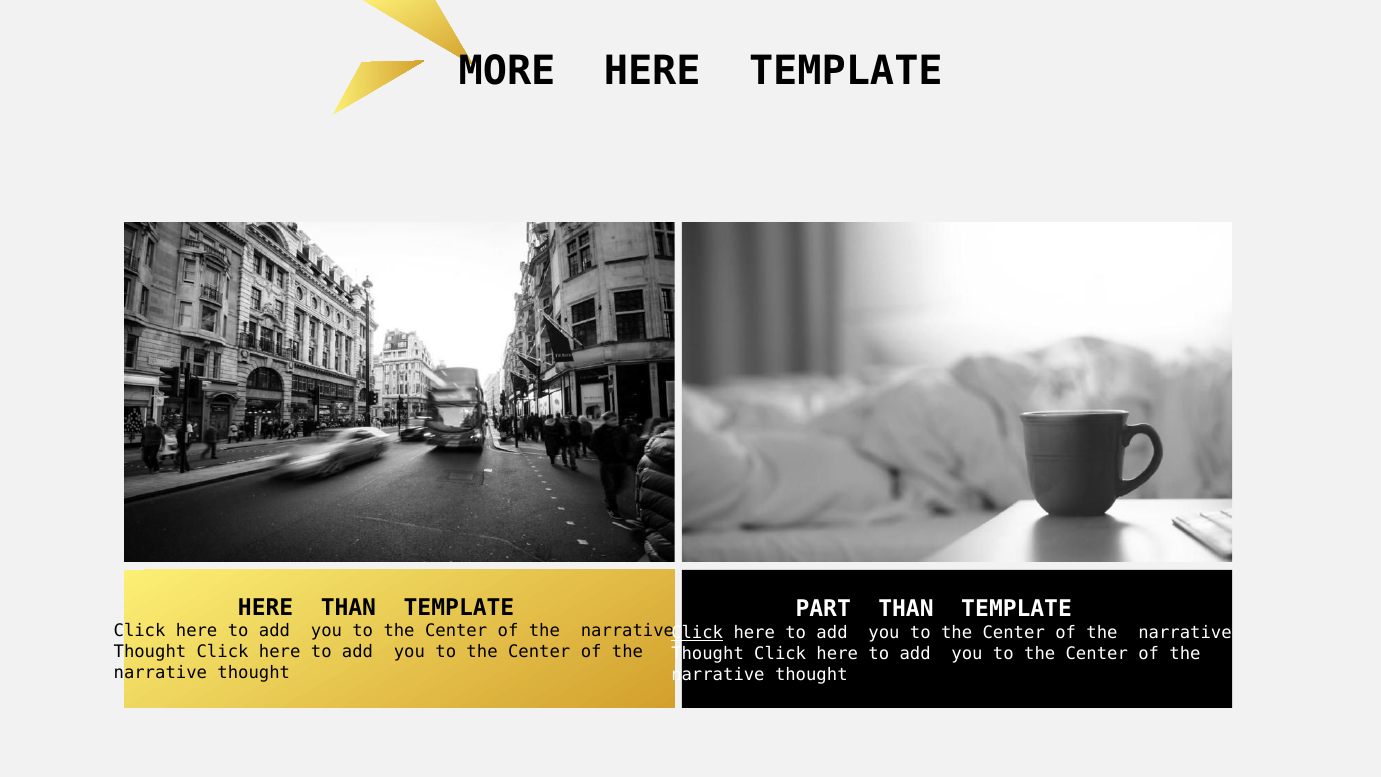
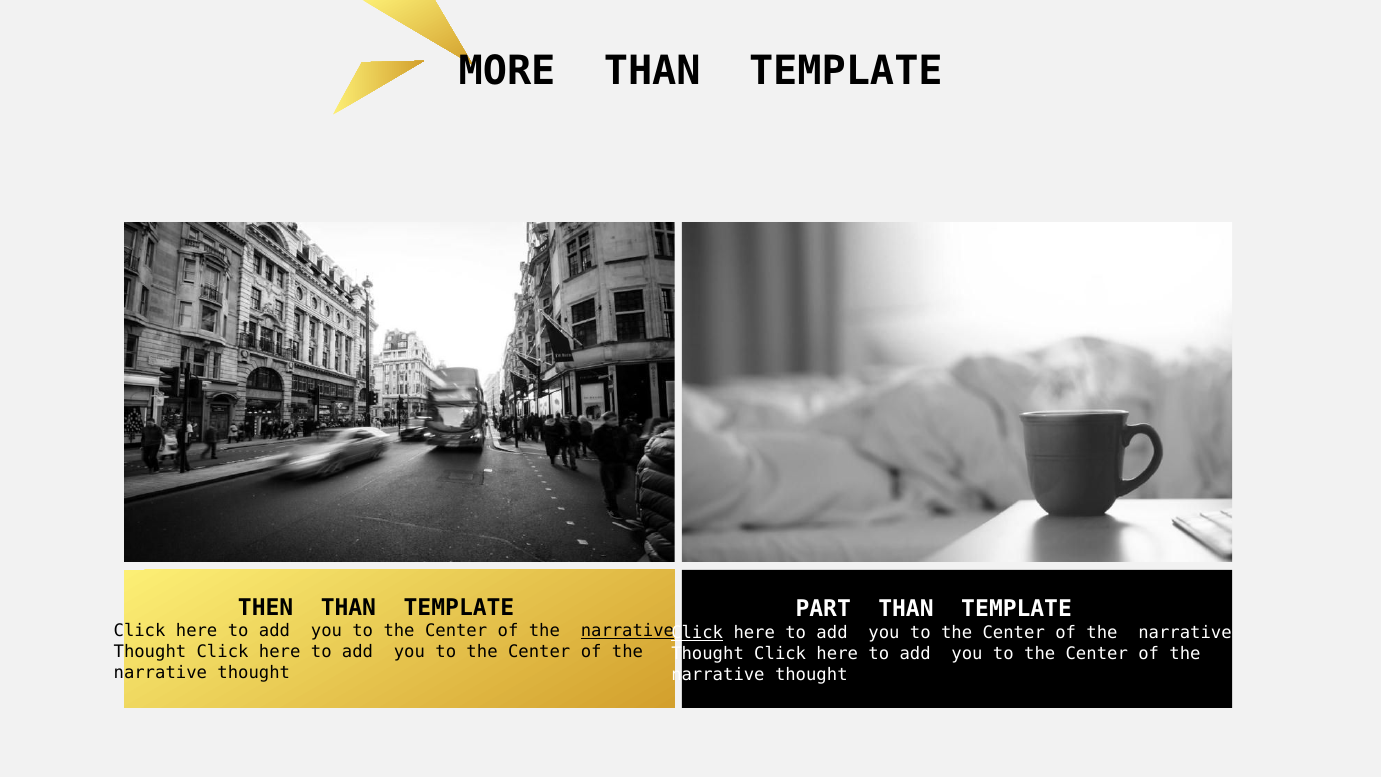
MORE HERE: HERE -> THAN
HERE at (266, 607): HERE -> THEN
narrative at (627, 631) underline: none -> present
